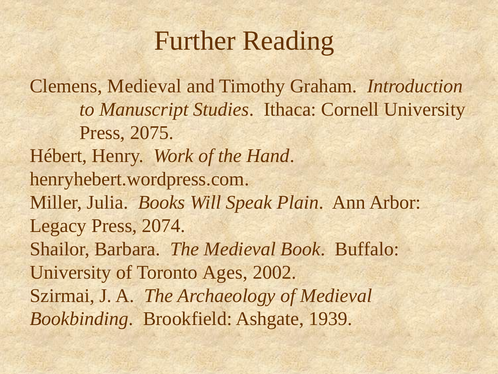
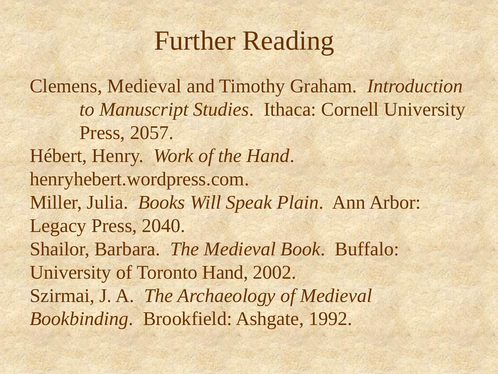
2075: 2075 -> 2057
2074: 2074 -> 2040
Toronto Ages: Ages -> Hand
1939: 1939 -> 1992
